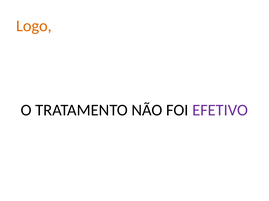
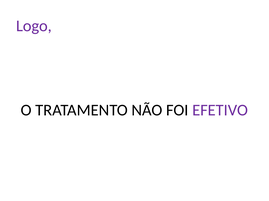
Logo colour: orange -> purple
